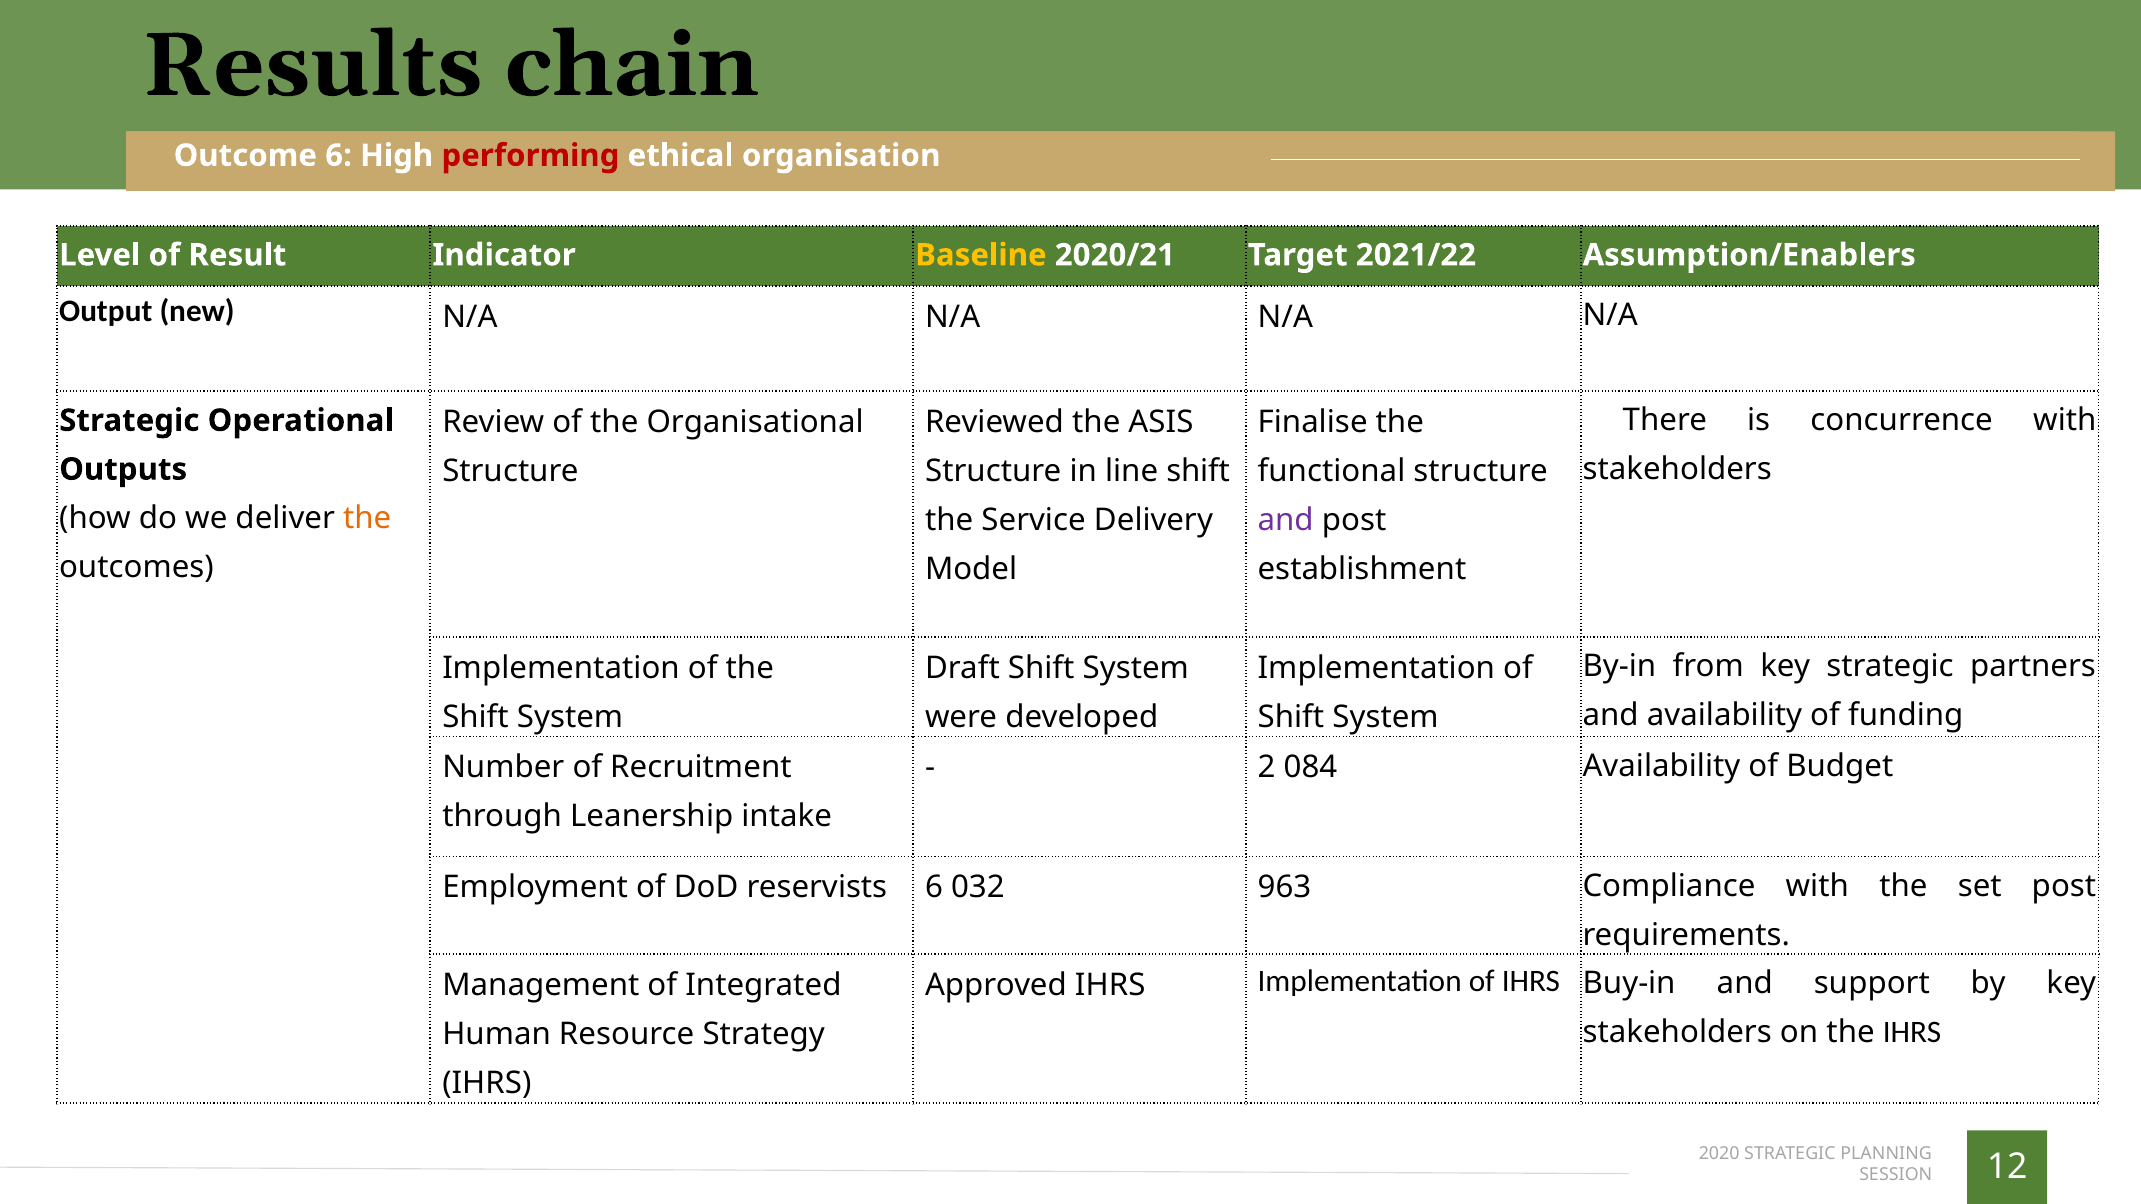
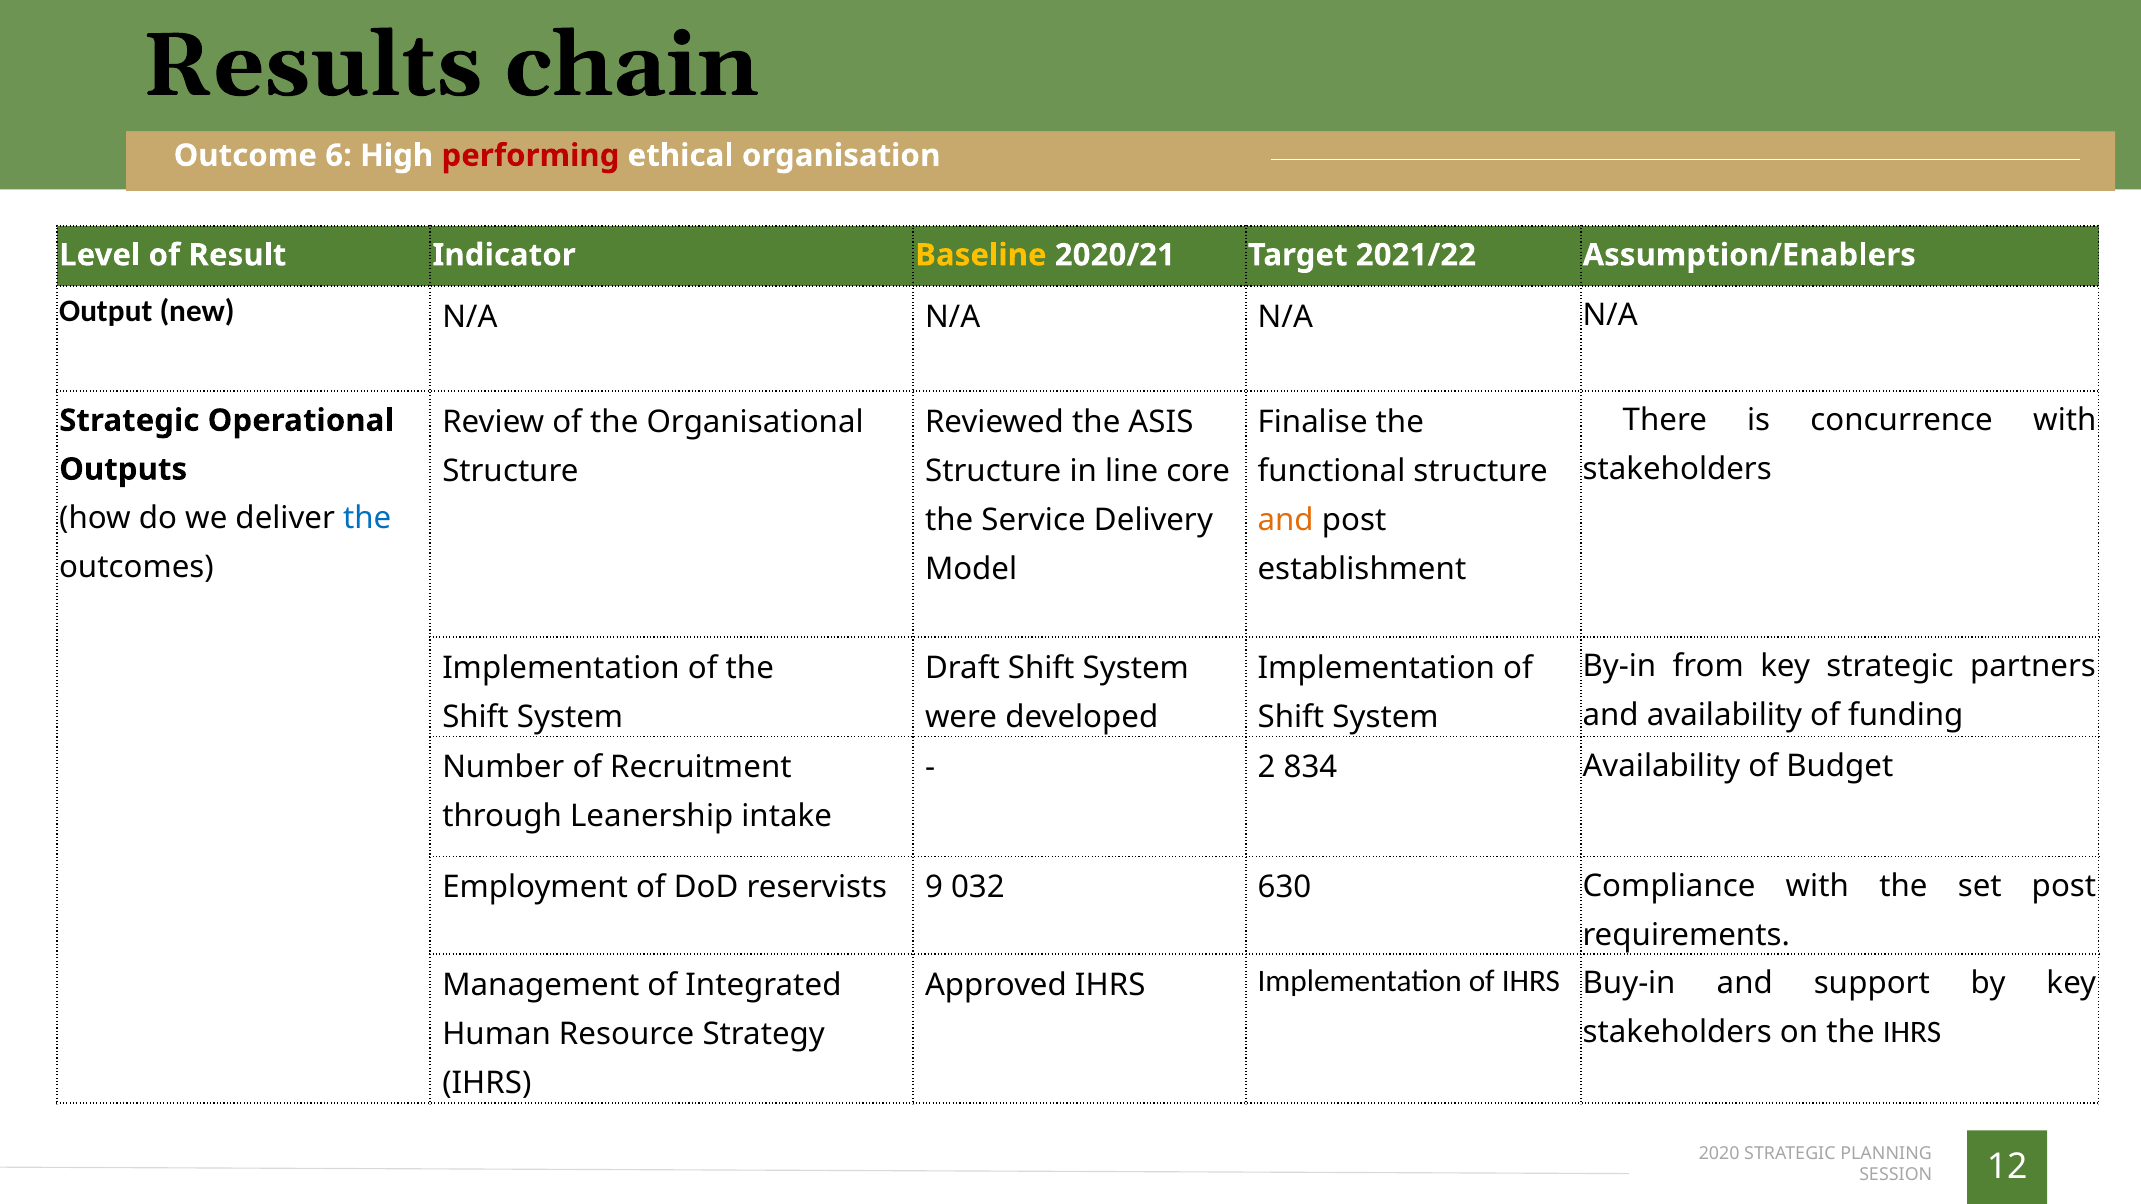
line shift: shift -> core
the at (367, 518) colour: orange -> blue
and at (1286, 520) colour: purple -> orange
084: 084 -> 834
reservists 6: 6 -> 9
963: 963 -> 630
